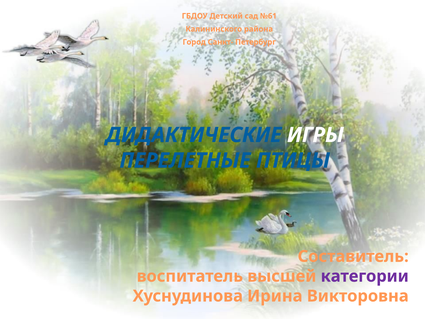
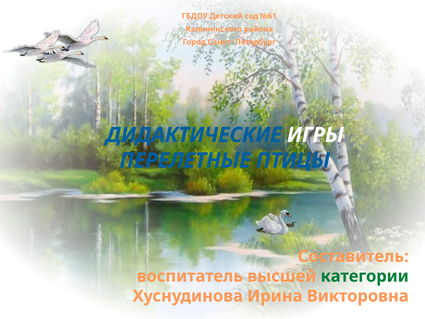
категории colour: purple -> green
